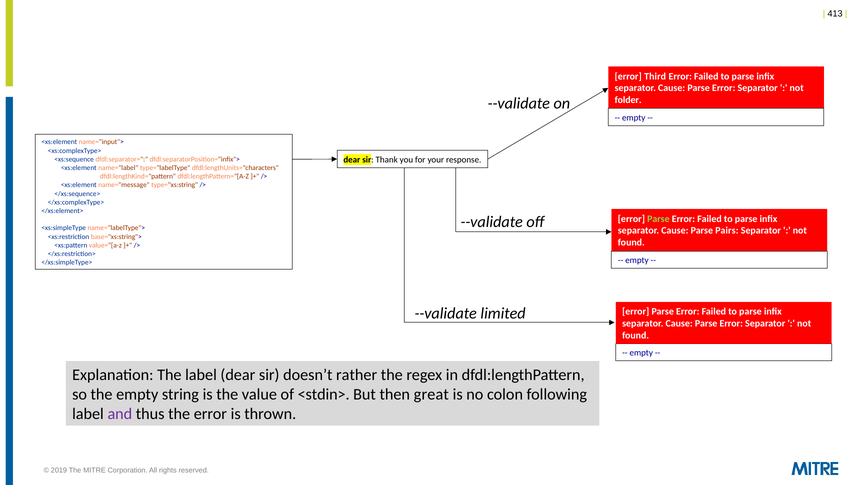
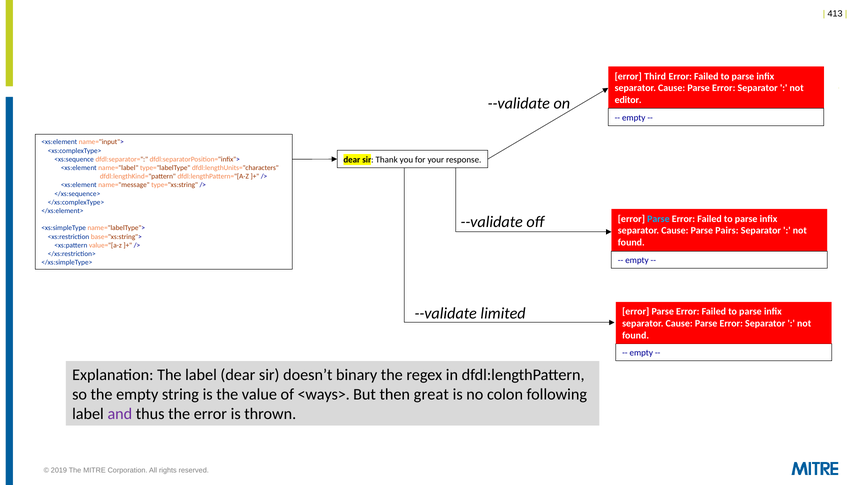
folder: folder -> editor
Parse at (658, 219) colour: light green -> light blue
rather: rather -> binary
<stdin>: <stdin> -> <ways>
